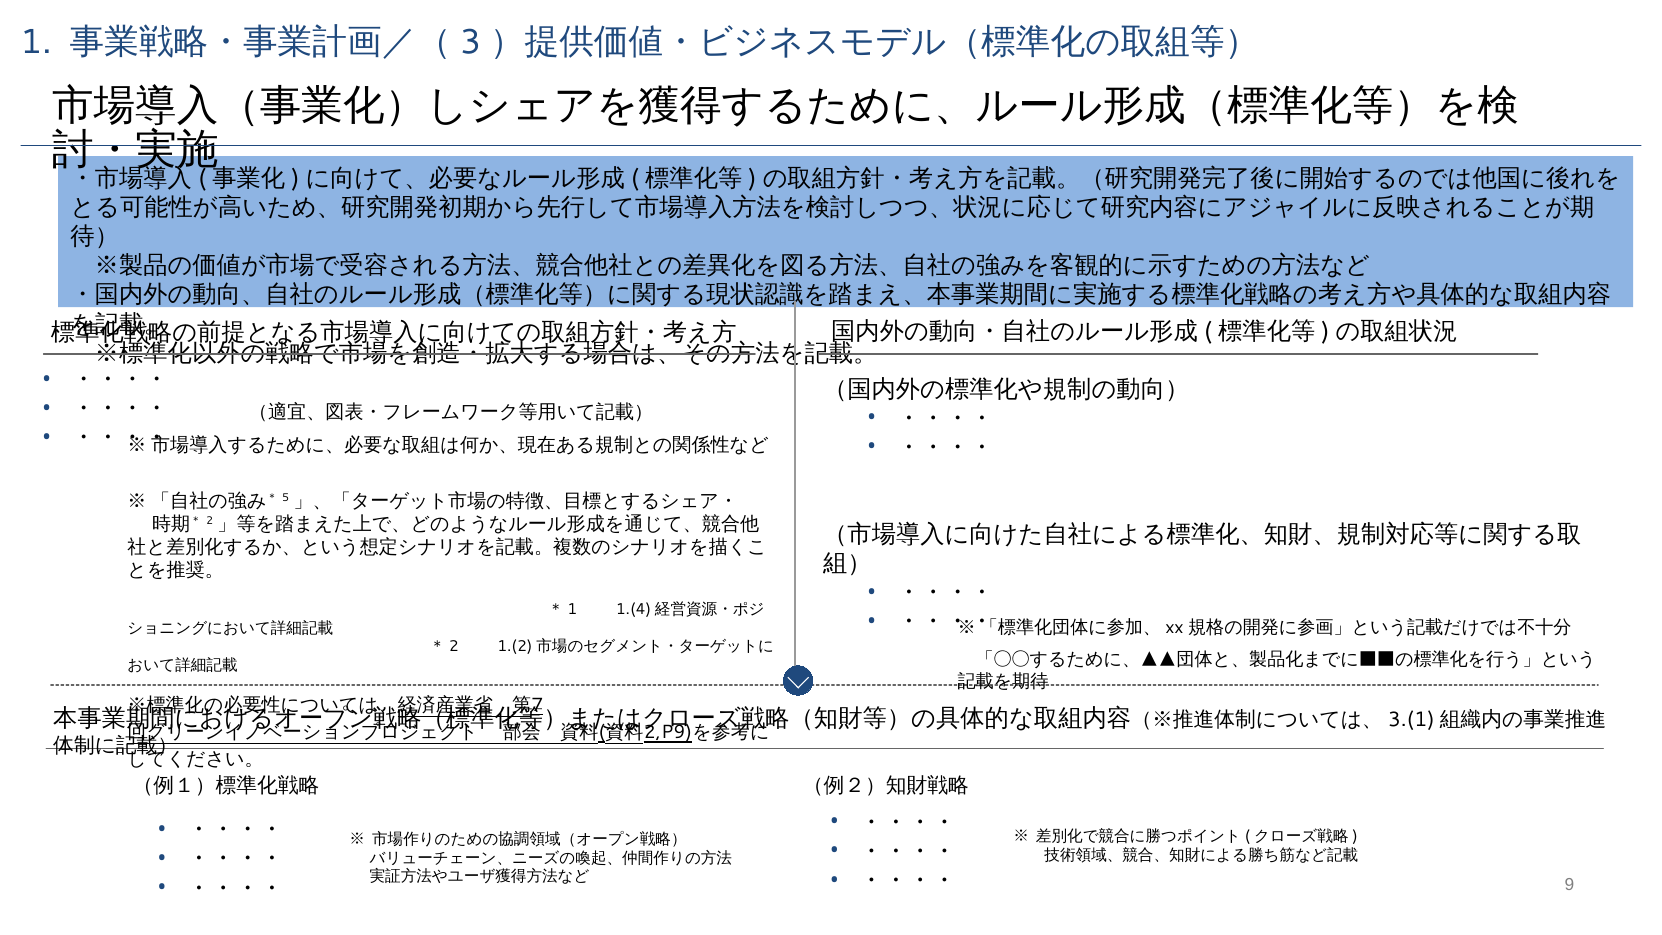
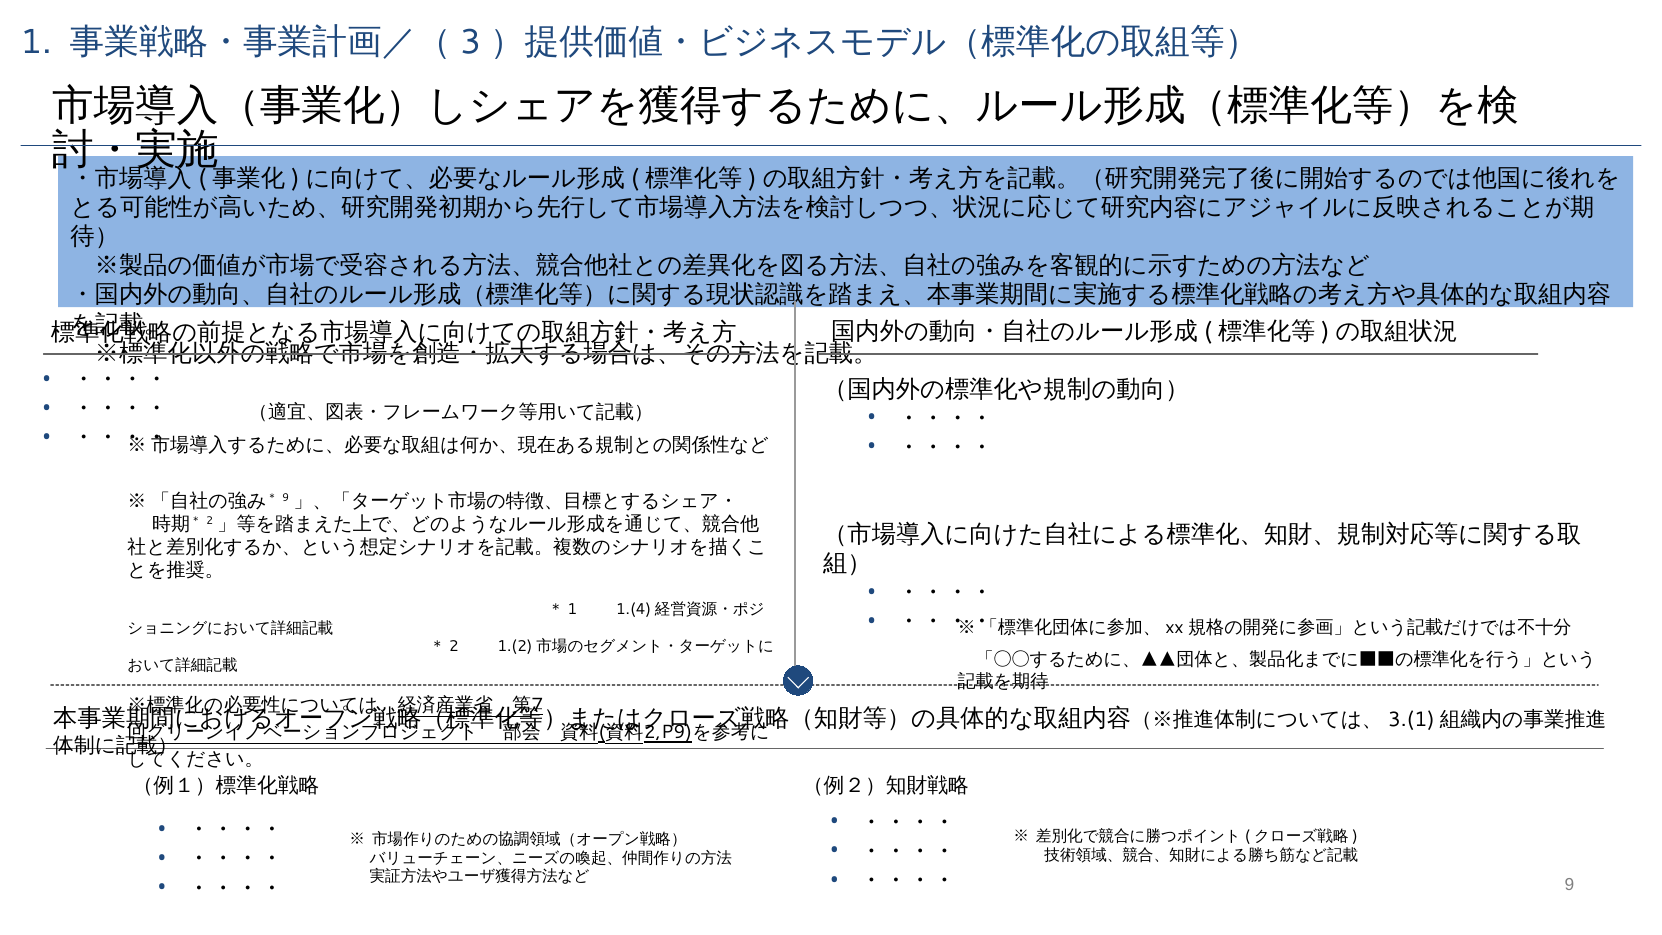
5 at (286, 498): 5 -> 9
